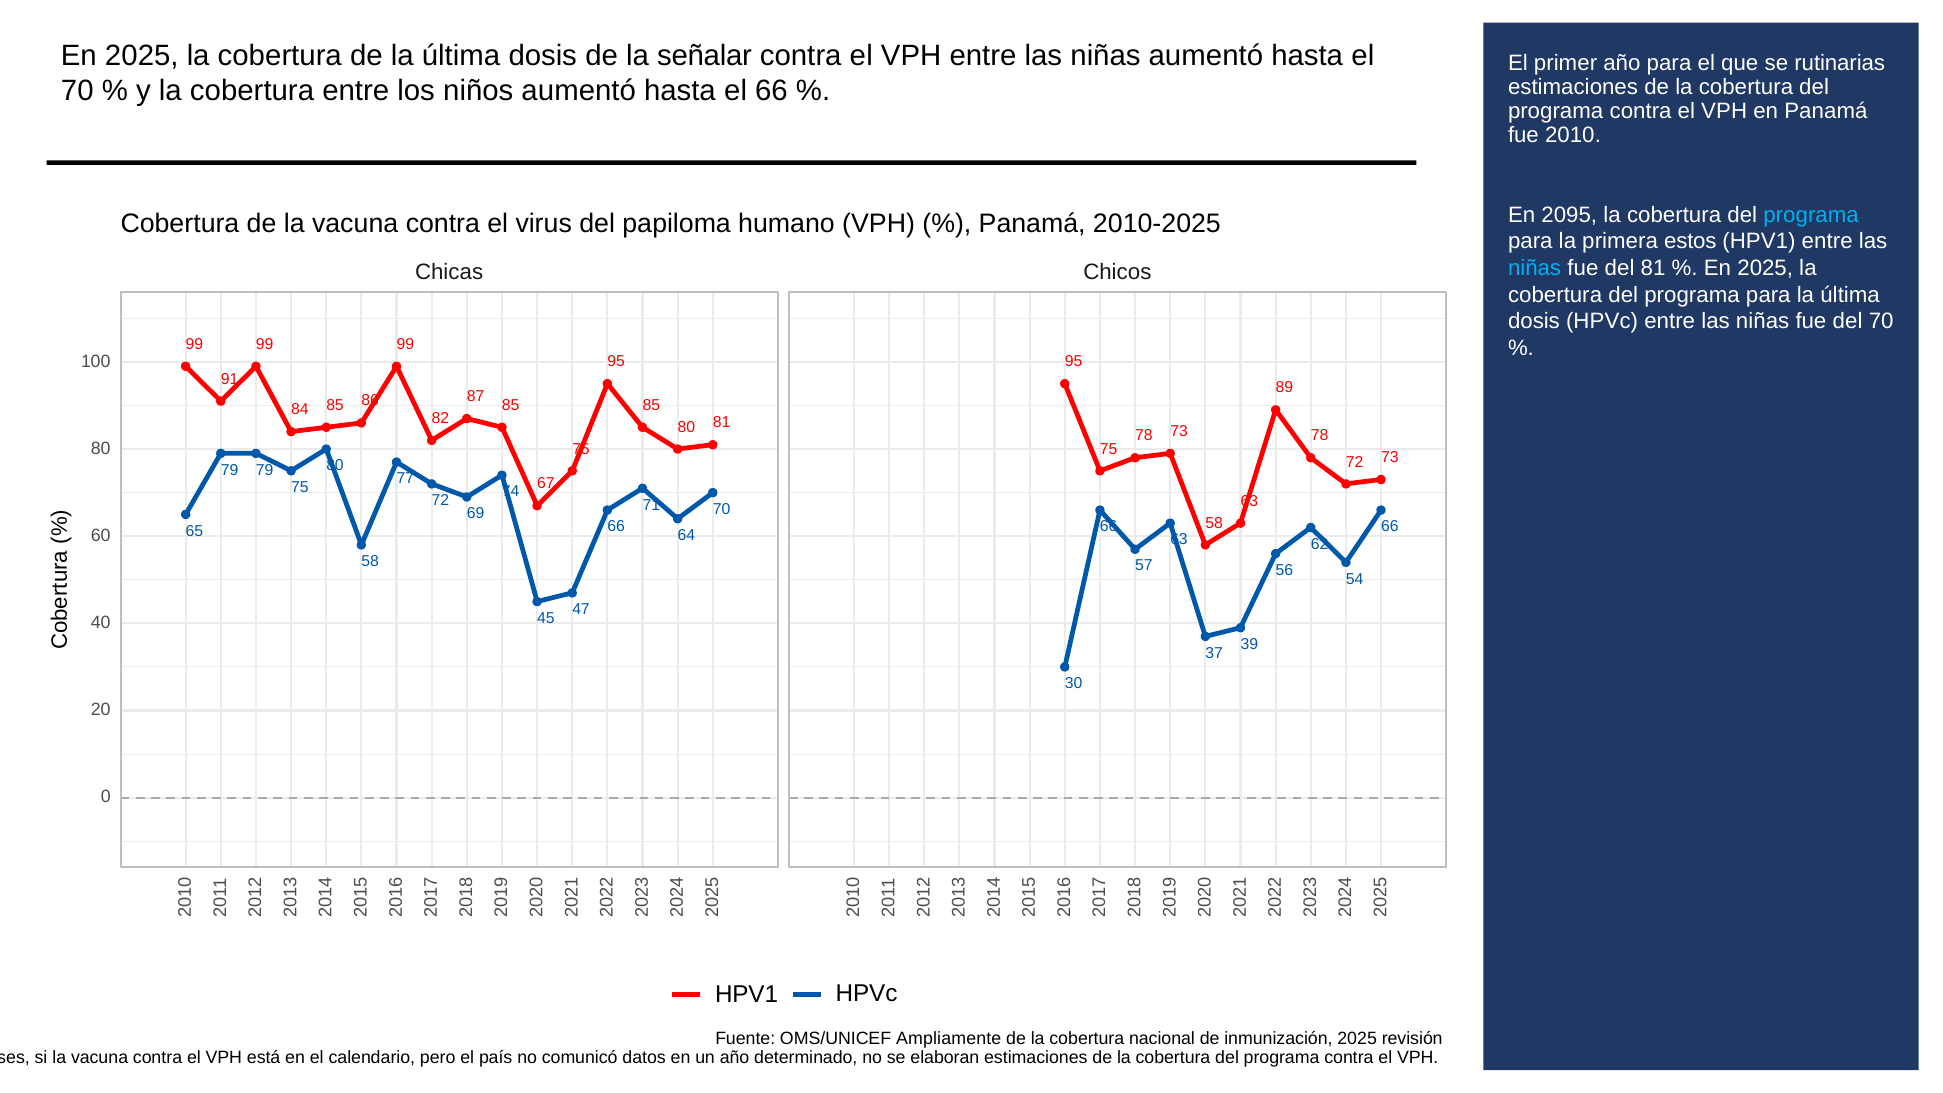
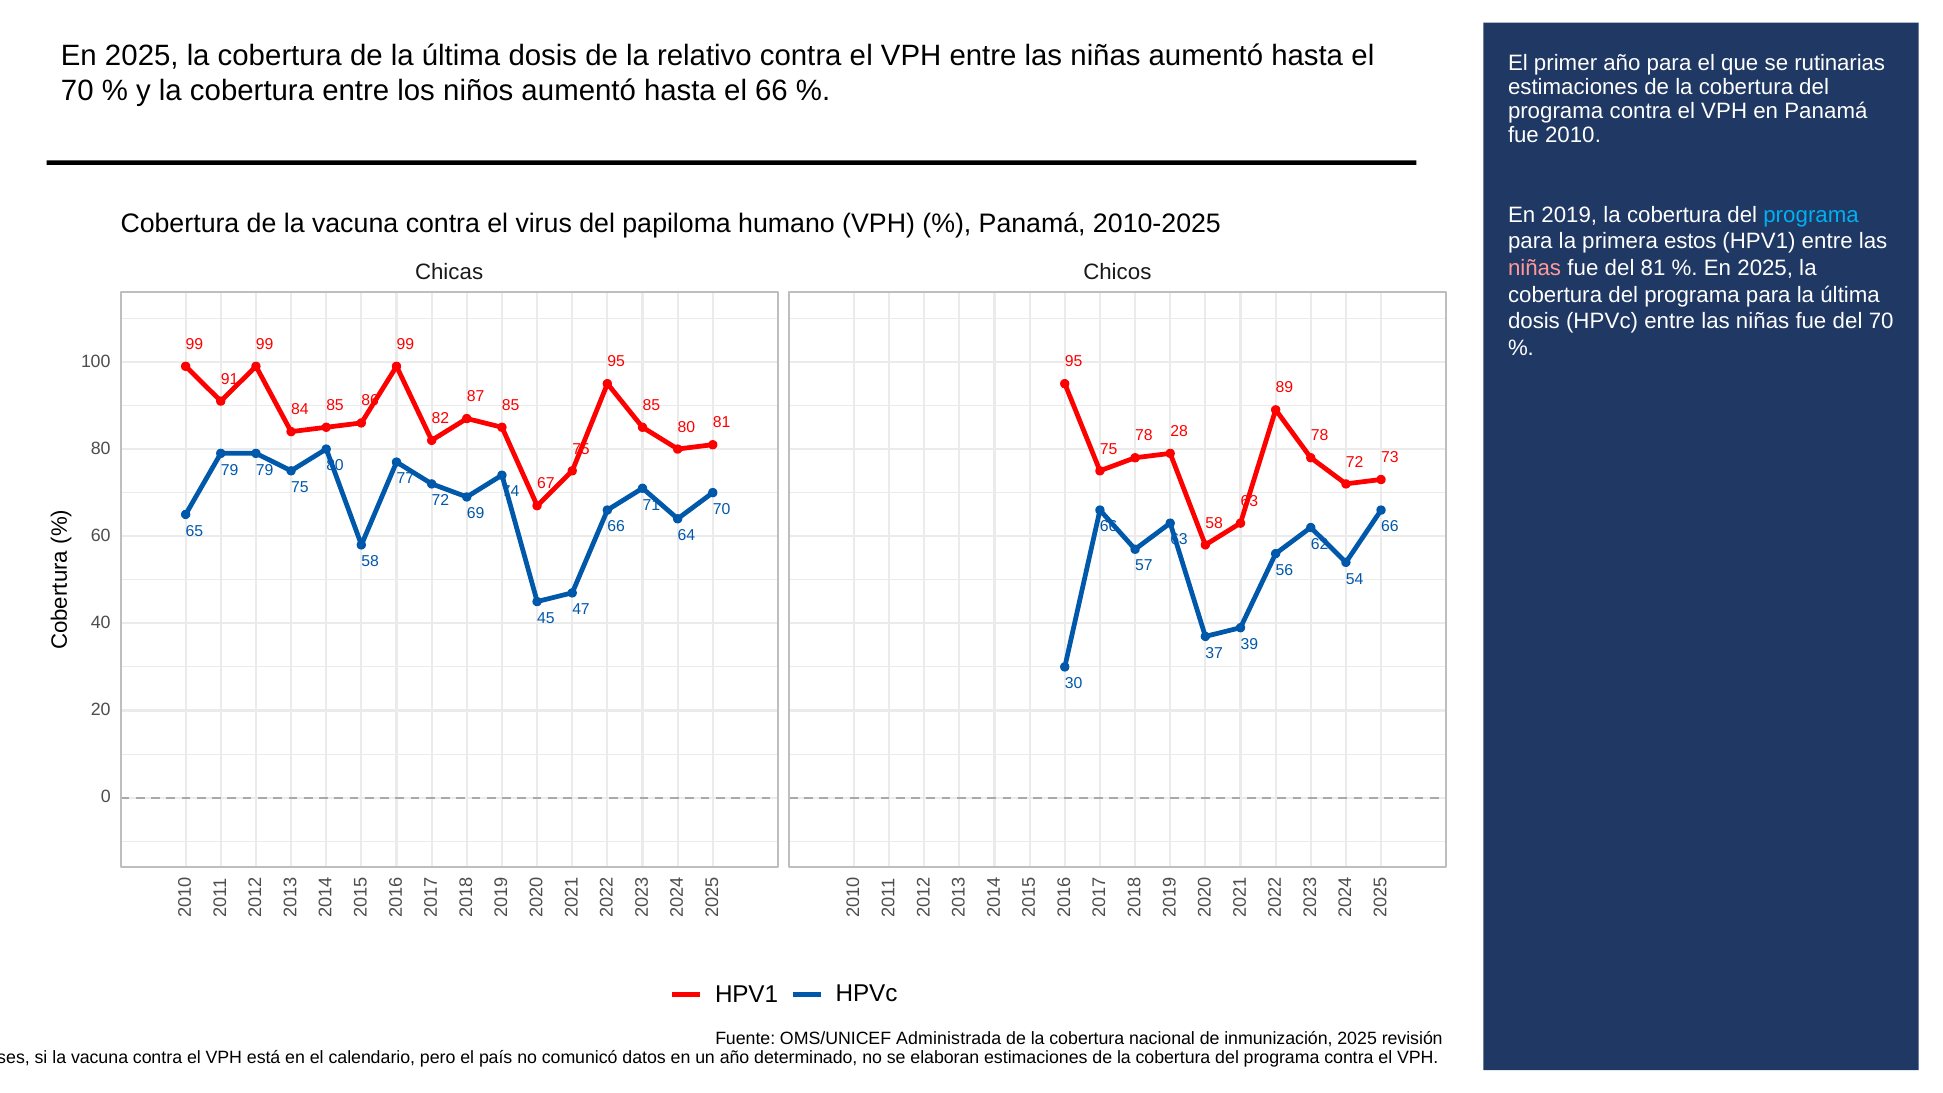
señalar: señalar -> relativo
2095: 2095 -> 2019
niñas at (1535, 268) colour: light blue -> pink
78 73: 73 -> 28
Ampliamente: Ampliamente -> Administrada
